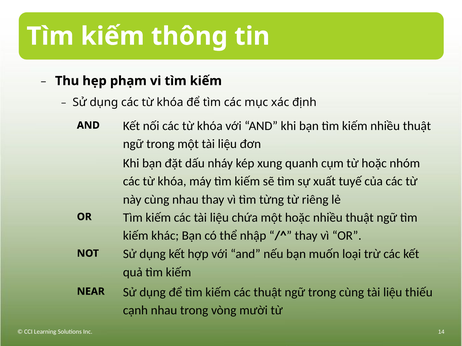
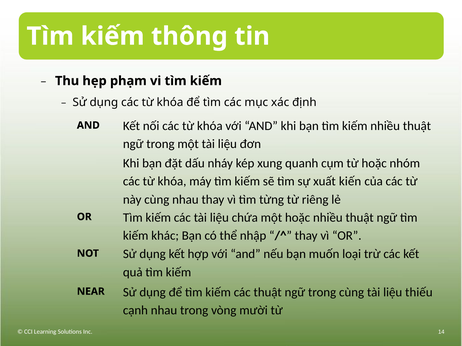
tuyế: tuyế -> kiến
